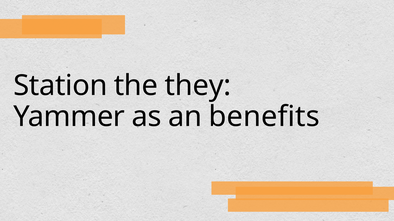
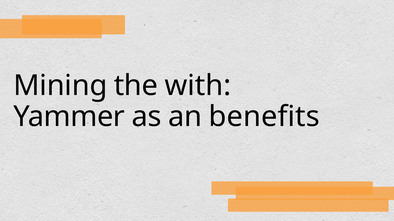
Station: Station -> Mining
they: they -> with
